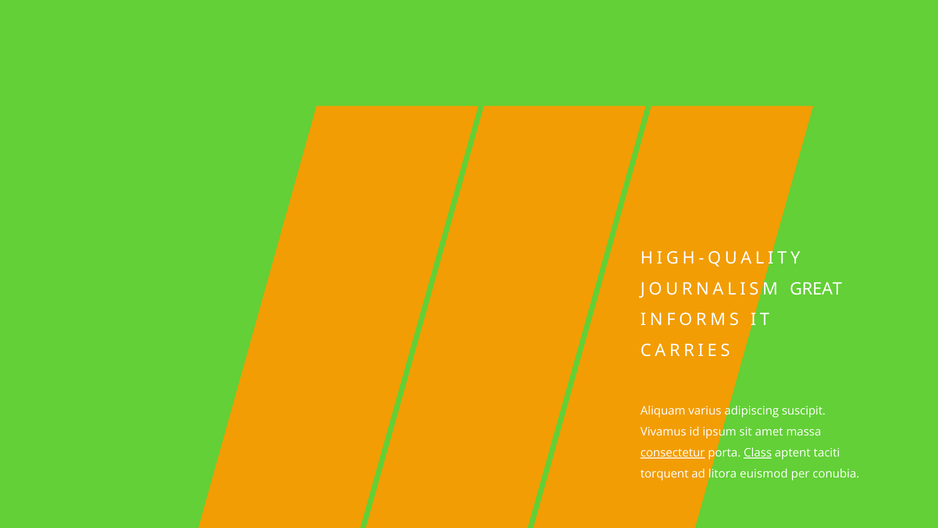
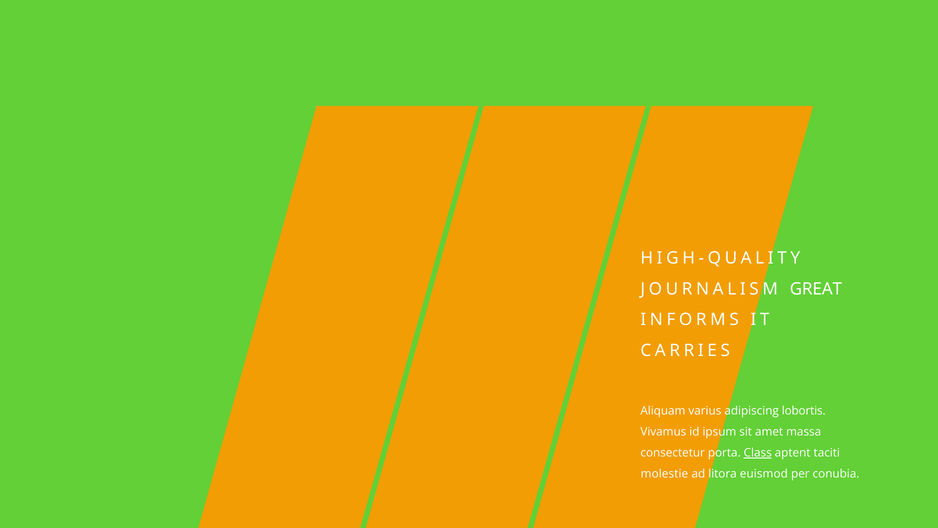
suscipit: suscipit -> lobortis
consectetur underline: present -> none
torquent: torquent -> molestie
